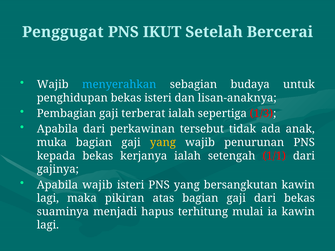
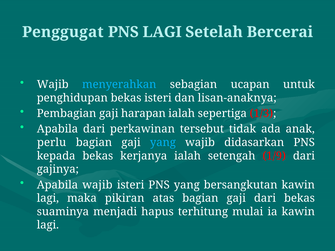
PNS IKUT: IKUT -> LAGI
budaya: budaya -> ucapan
terberat: terberat -> harapan
muka: muka -> perlu
yang at (163, 143) colour: yellow -> light blue
penurunan: penurunan -> didasarkan
1/1: 1/1 -> 1/9
